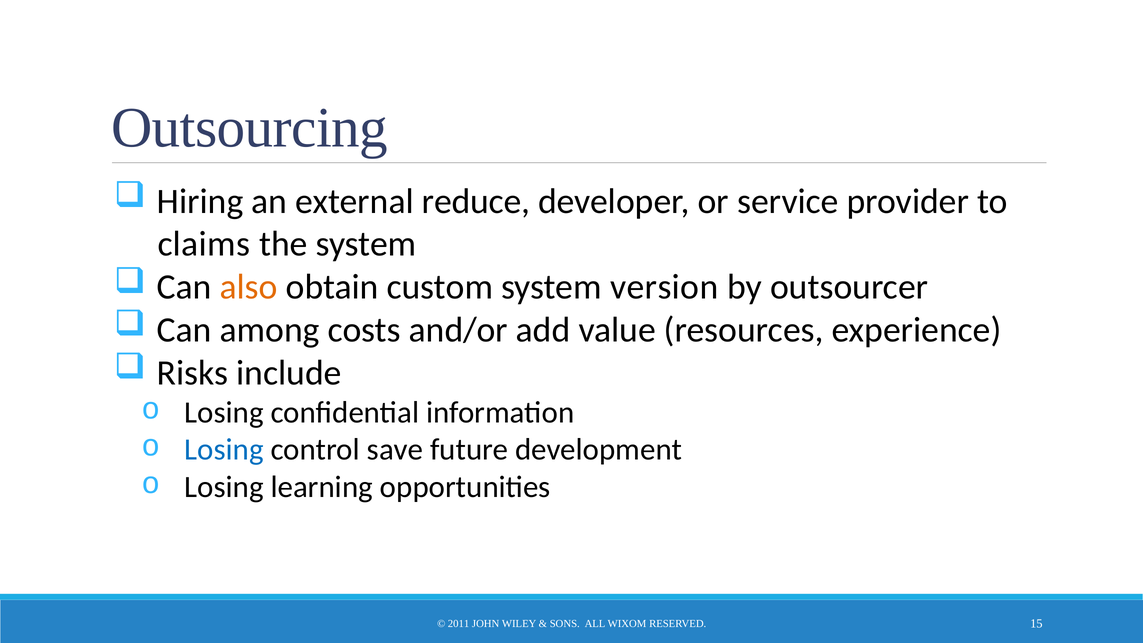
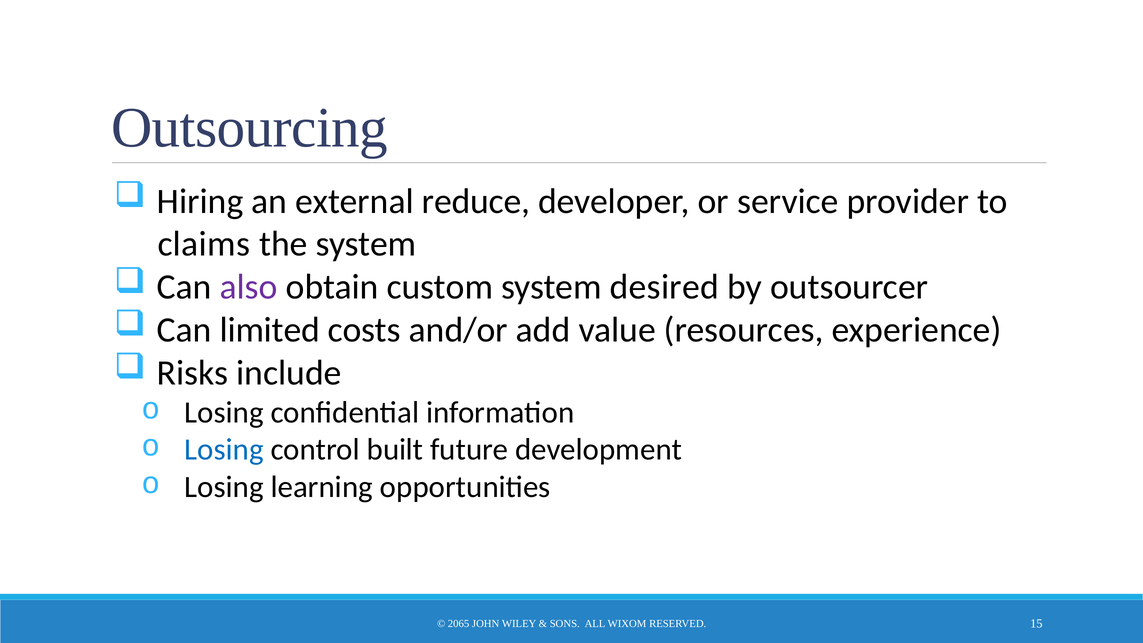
also colour: orange -> purple
version: version -> desired
among: among -> limited
save: save -> built
2011: 2011 -> 2065
